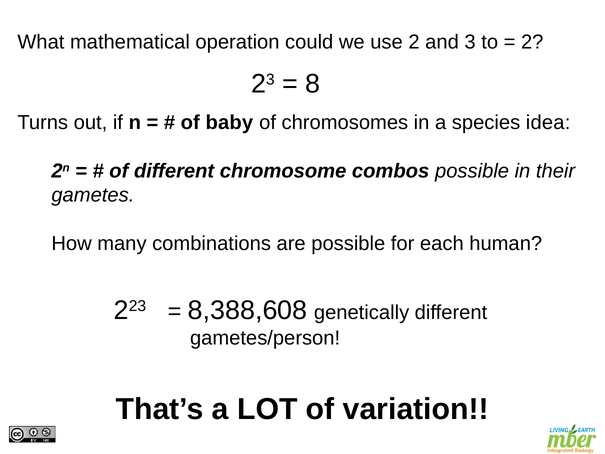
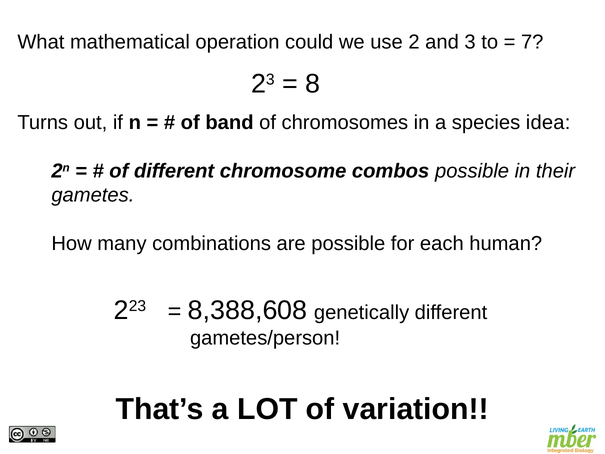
2 at (532, 42): 2 -> 7
baby: baby -> band
